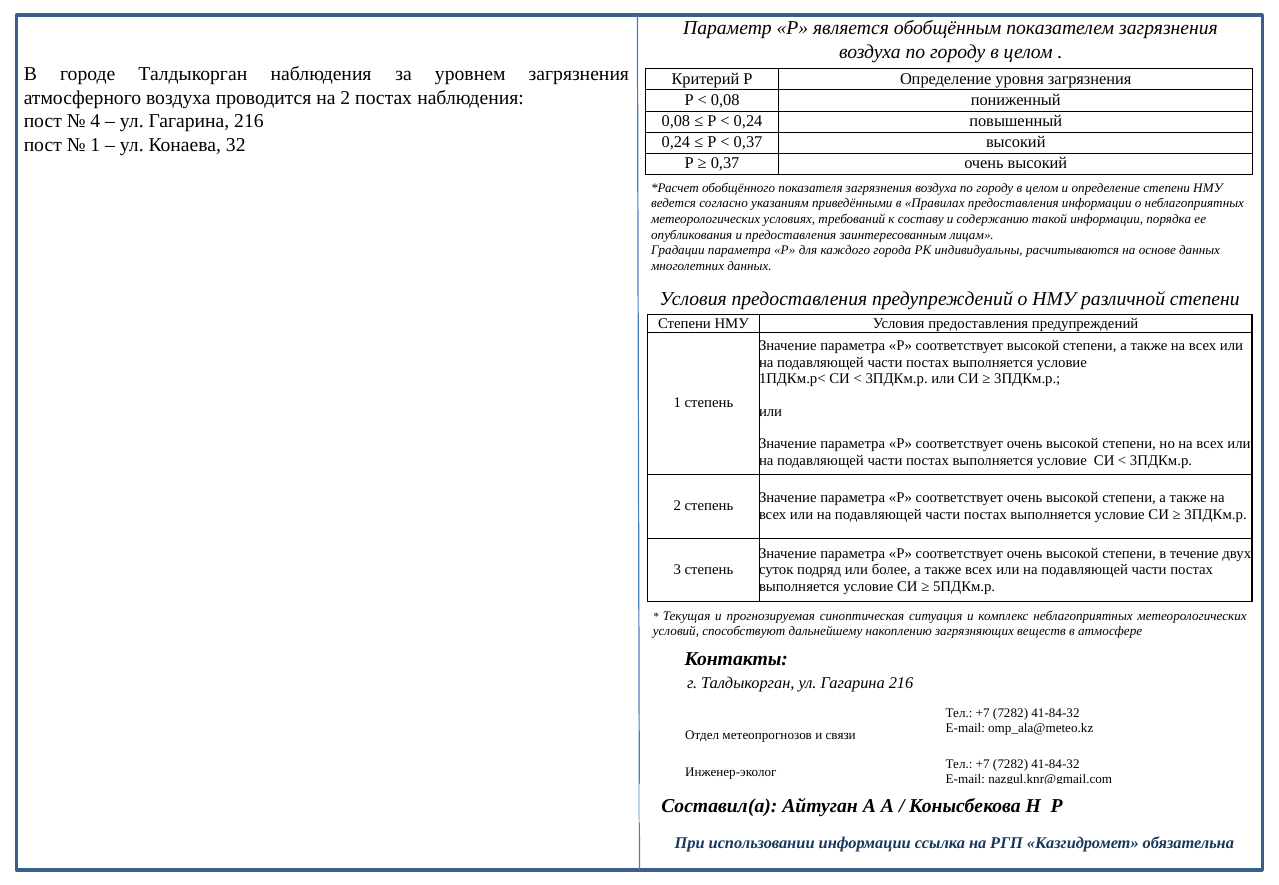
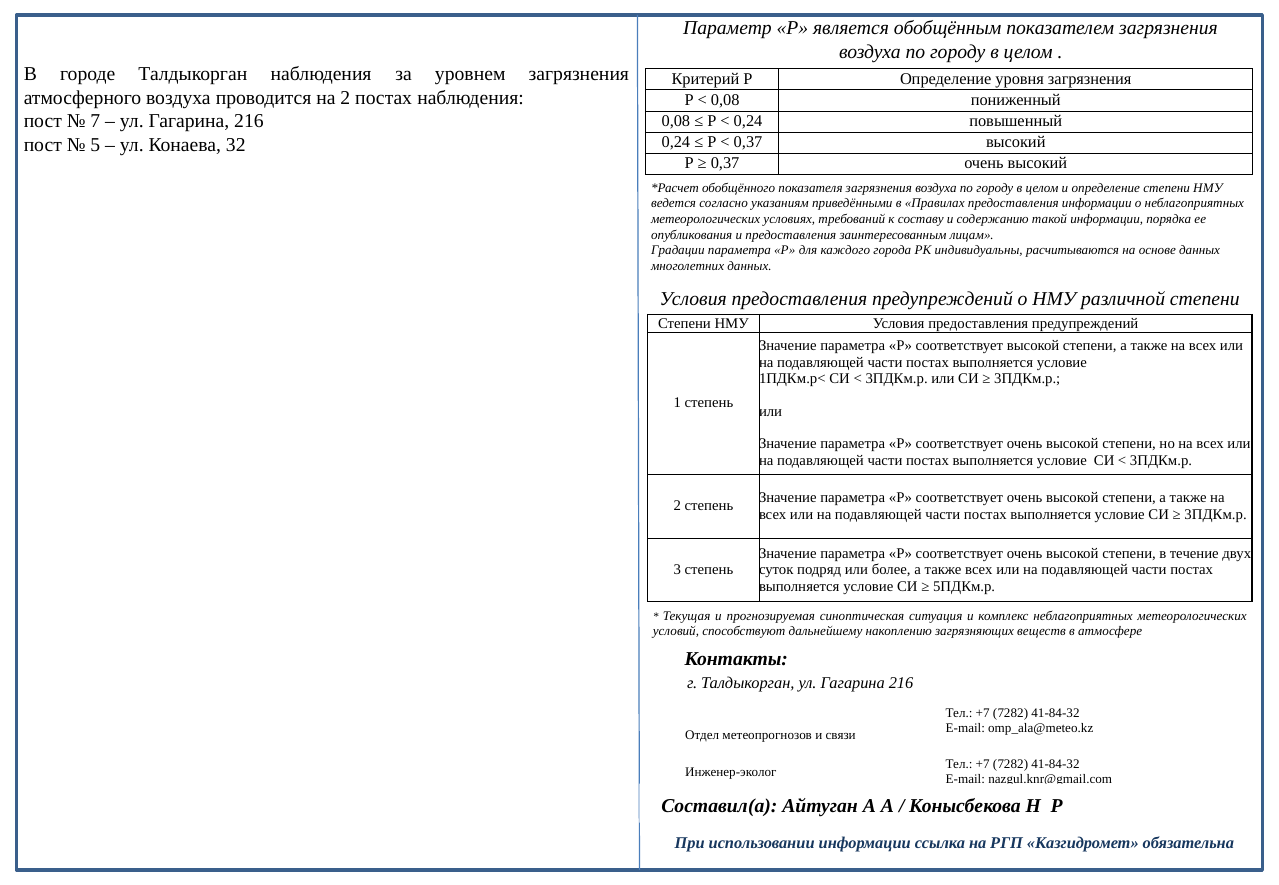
4: 4 -> 7
1 at (95, 145): 1 -> 5
